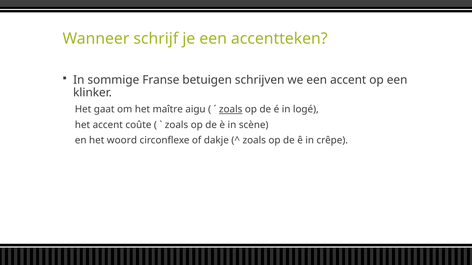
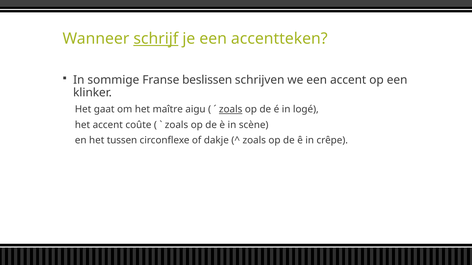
schrijf underline: none -> present
betuigen: betuigen -> beslissen
woord: woord -> tussen
